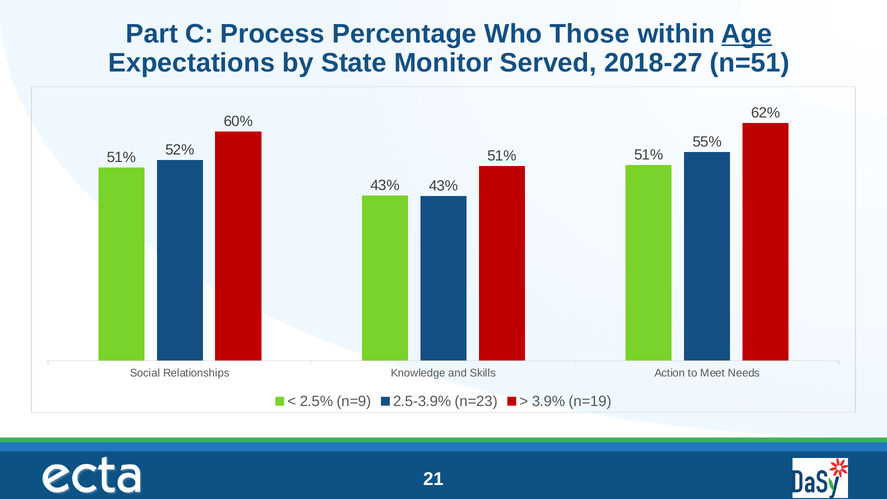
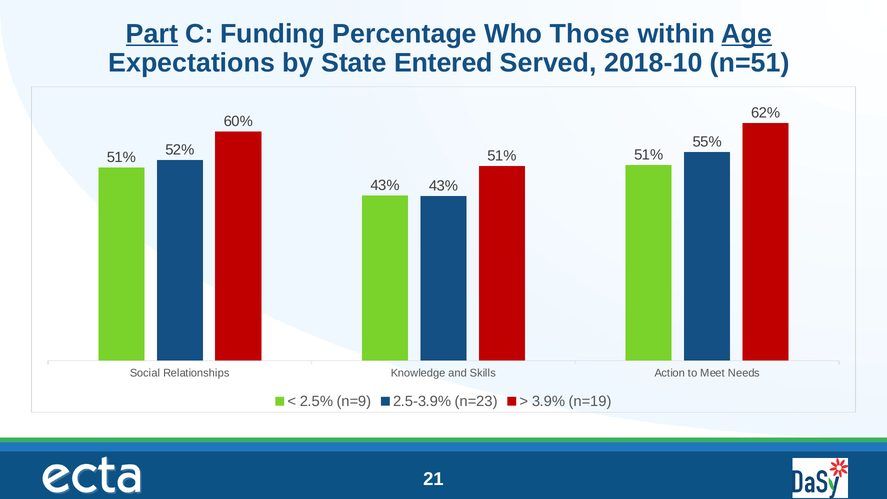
Part underline: none -> present
Process: Process -> Funding
Monitor: Monitor -> Entered
2018-27: 2018-27 -> 2018-10
